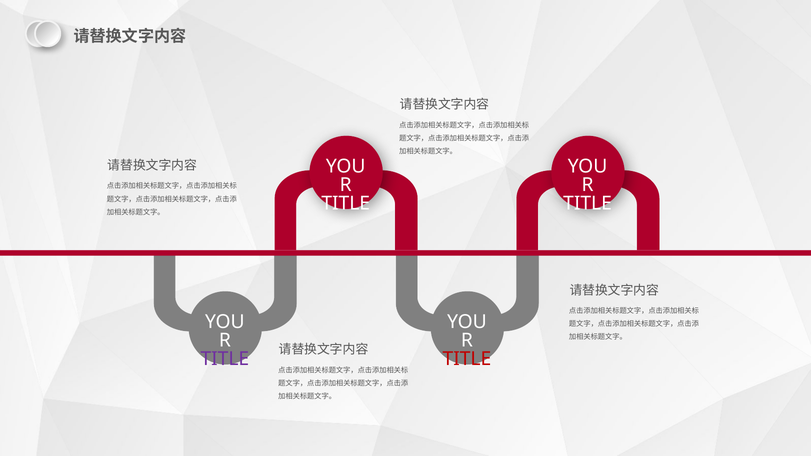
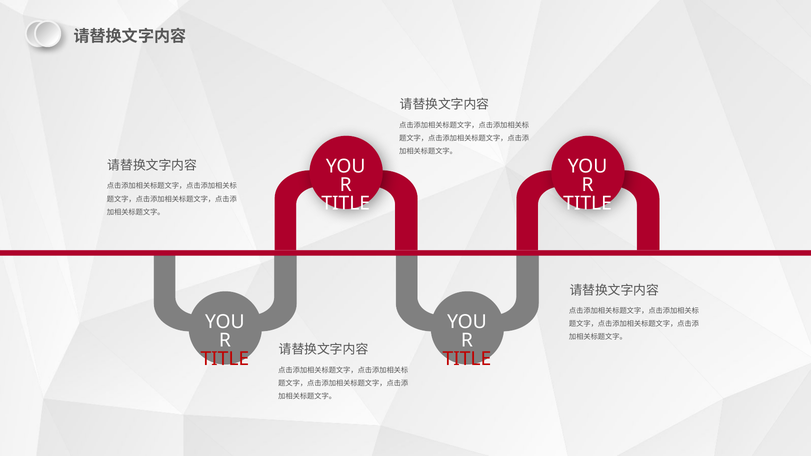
TITLE at (225, 359) colour: purple -> red
